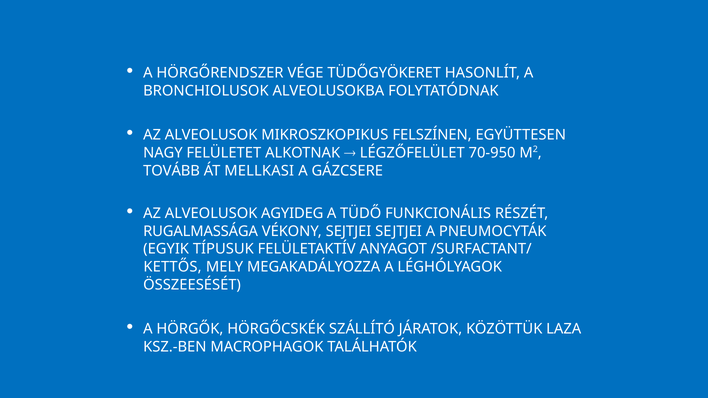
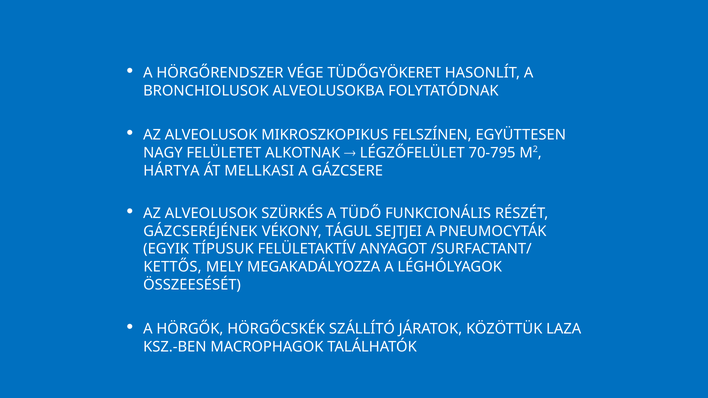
70-950: 70-950 -> 70-795
TOVÁBB: TOVÁBB -> HÁRTYA
AGYIDEG: AGYIDEG -> SZÜRKÉS
RUGALMASSÁGA: RUGALMASSÁGA -> GÁZCSERÉJÉNEK
VÉKONY SEJTJEI: SEJTJEI -> TÁGUL
